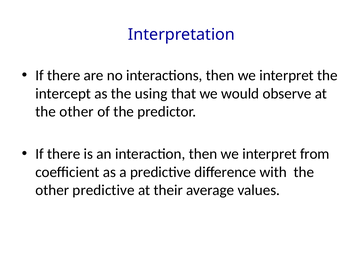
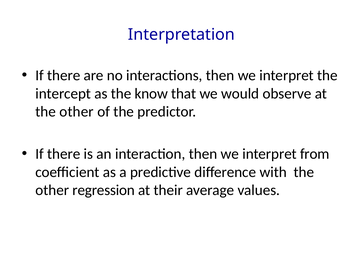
using: using -> know
other predictive: predictive -> regression
